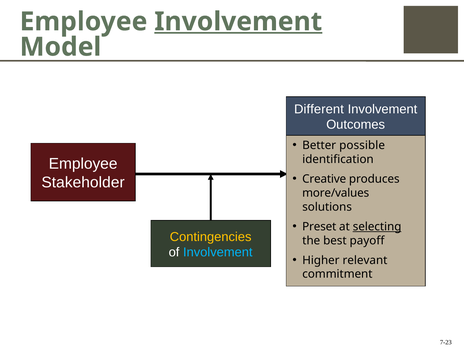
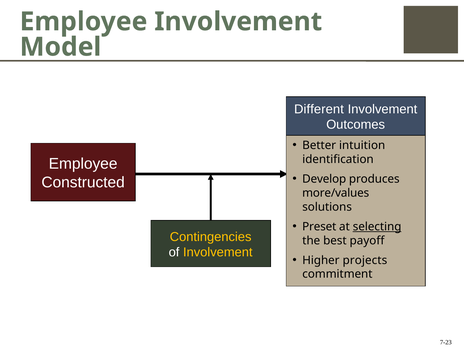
Involvement at (238, 22) underline: present -> none
possible: possible -> intuition
Creative: Creative -> Develop
Stakeholder: Stakeholder -> Constructed
Involvement at (218, 252) colour: light blue -> yellow
relevant: relevant -> projects
